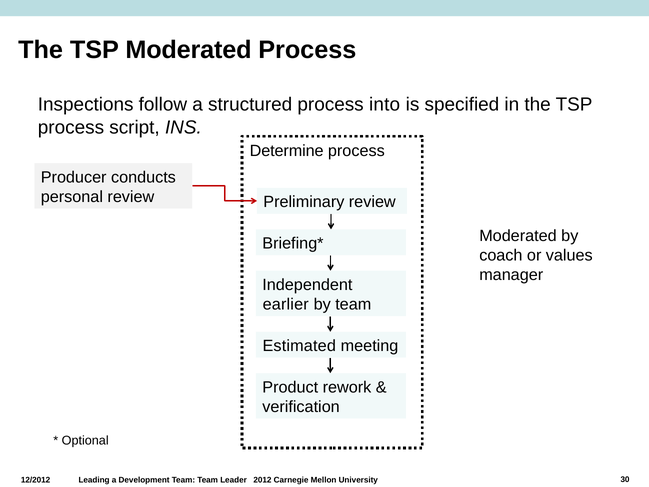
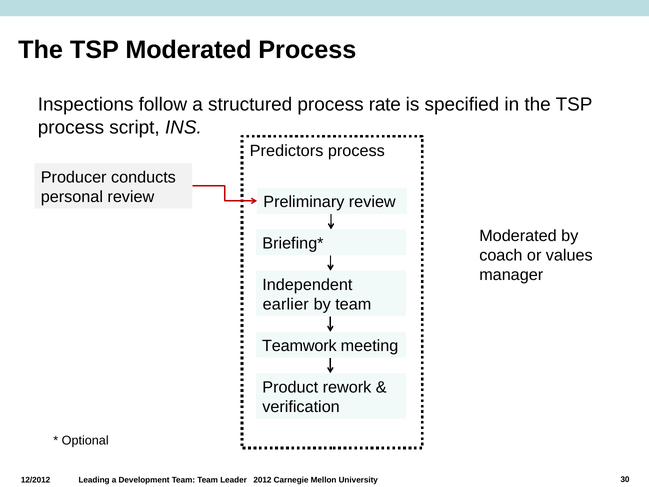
into: into -> rate
Determine: Determine -> Predictors
Estimated: Estimated -> Teamwork
